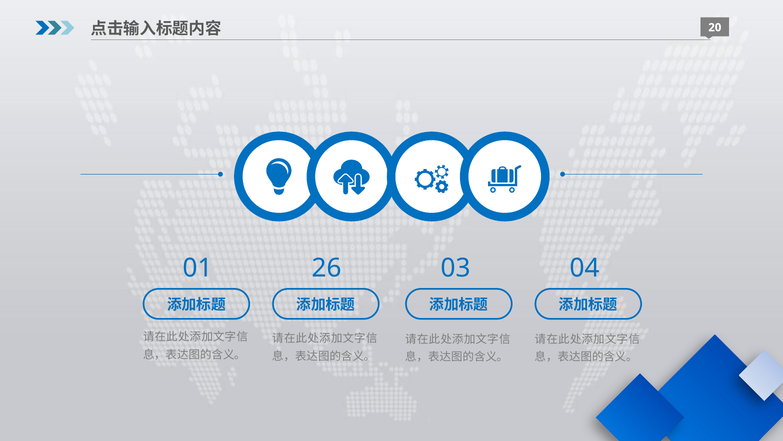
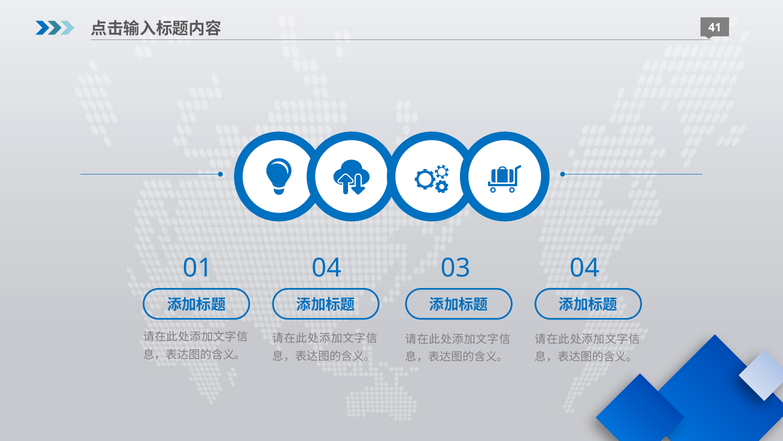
20: 20 -> 41
01 26: 26 -> 04
